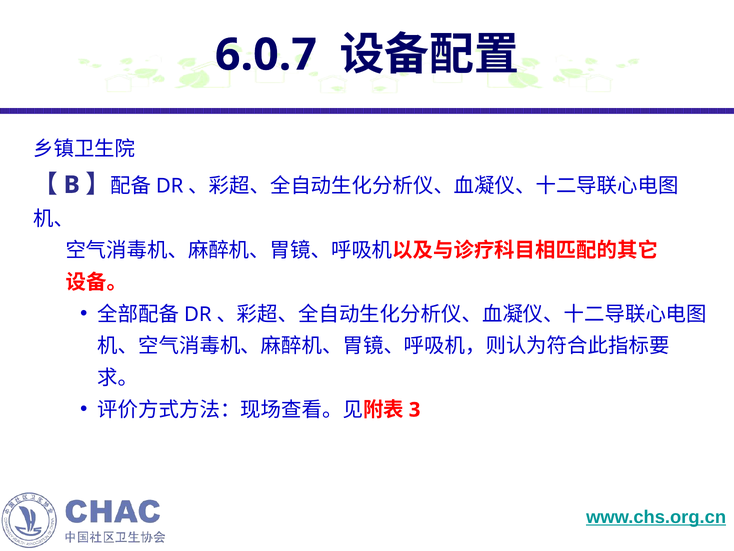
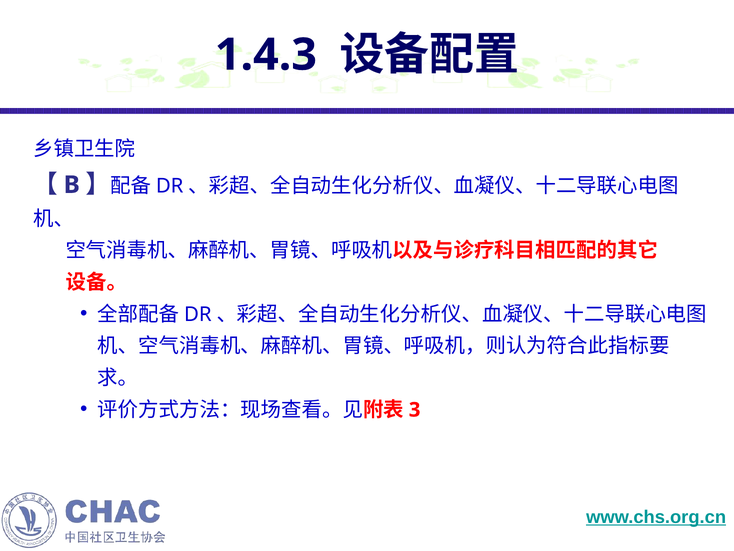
6.0.7: 6.0.7 -> 1.4.3
